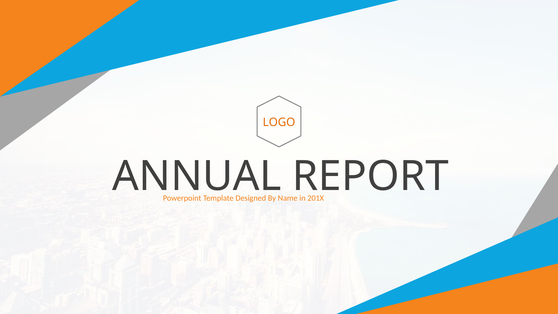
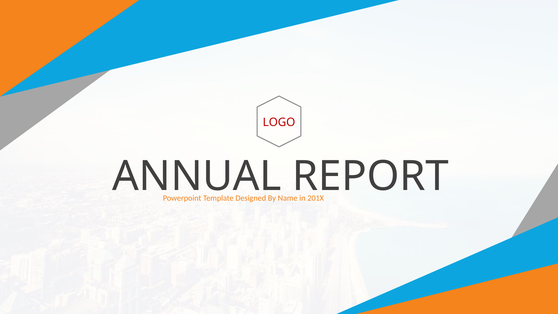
LOGO colour: orange -> red
